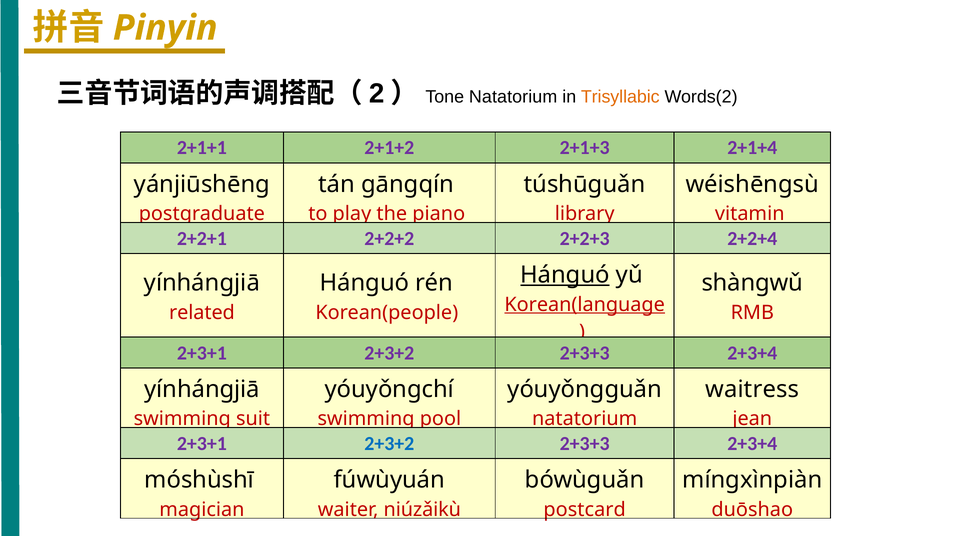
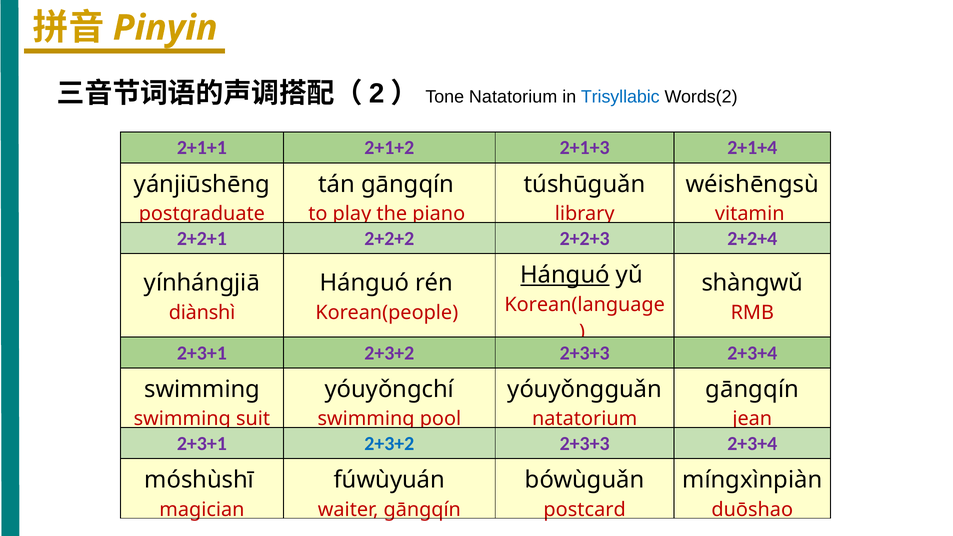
Trisyllabic colour: orange -> blue
Korean(language underline: present -> none
related: related -> diànshì
yínhánɡjiā at (202, 389): yínhánɡjiā -> swimming
waitress at (752, 389): waitress -> ɡānɡqín
waiter niúzǎikù: niúzǎikù -> ɡānɡqín
